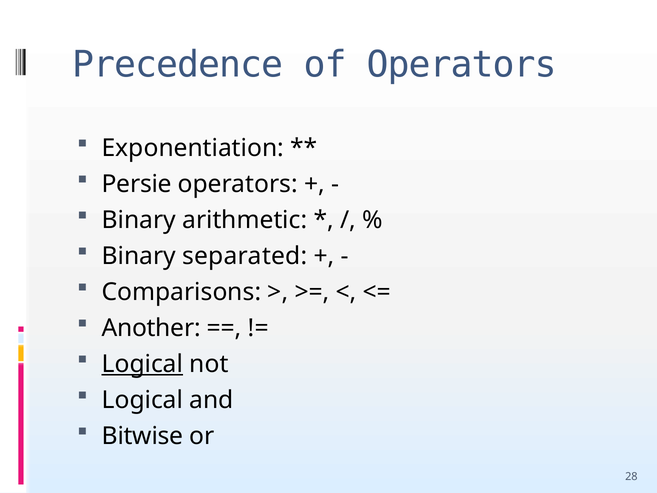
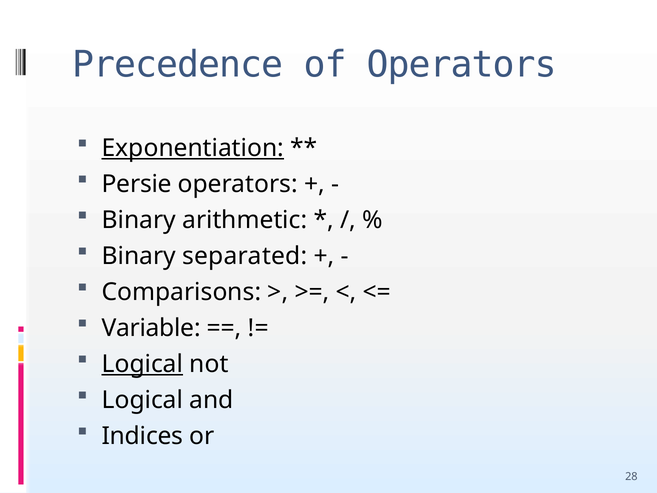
Exponentiation underline: none -> present
Another: Another -> Variable
Bitwise: Bitwise -> Indices
